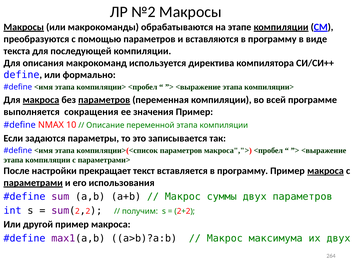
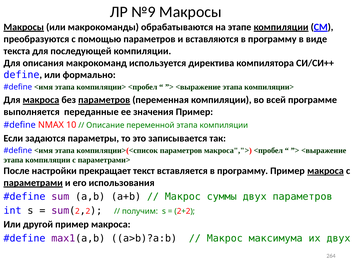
№2: №2 -> №9
сокращения: сокращения -> переданные
